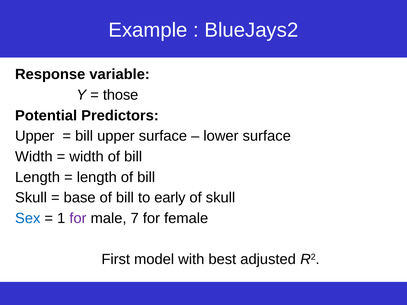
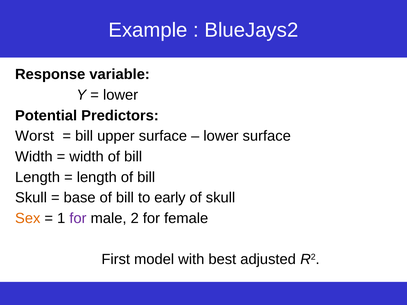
those at (121, 95): those -> lower
Upper at (35, 136): Upper -> Worst
Sex colour: blue -> orange
7: 7 -> 2
